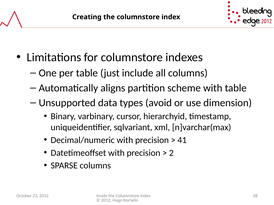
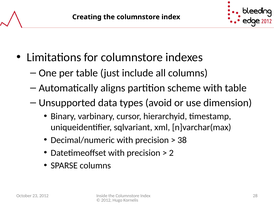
41: 41 -> 38
